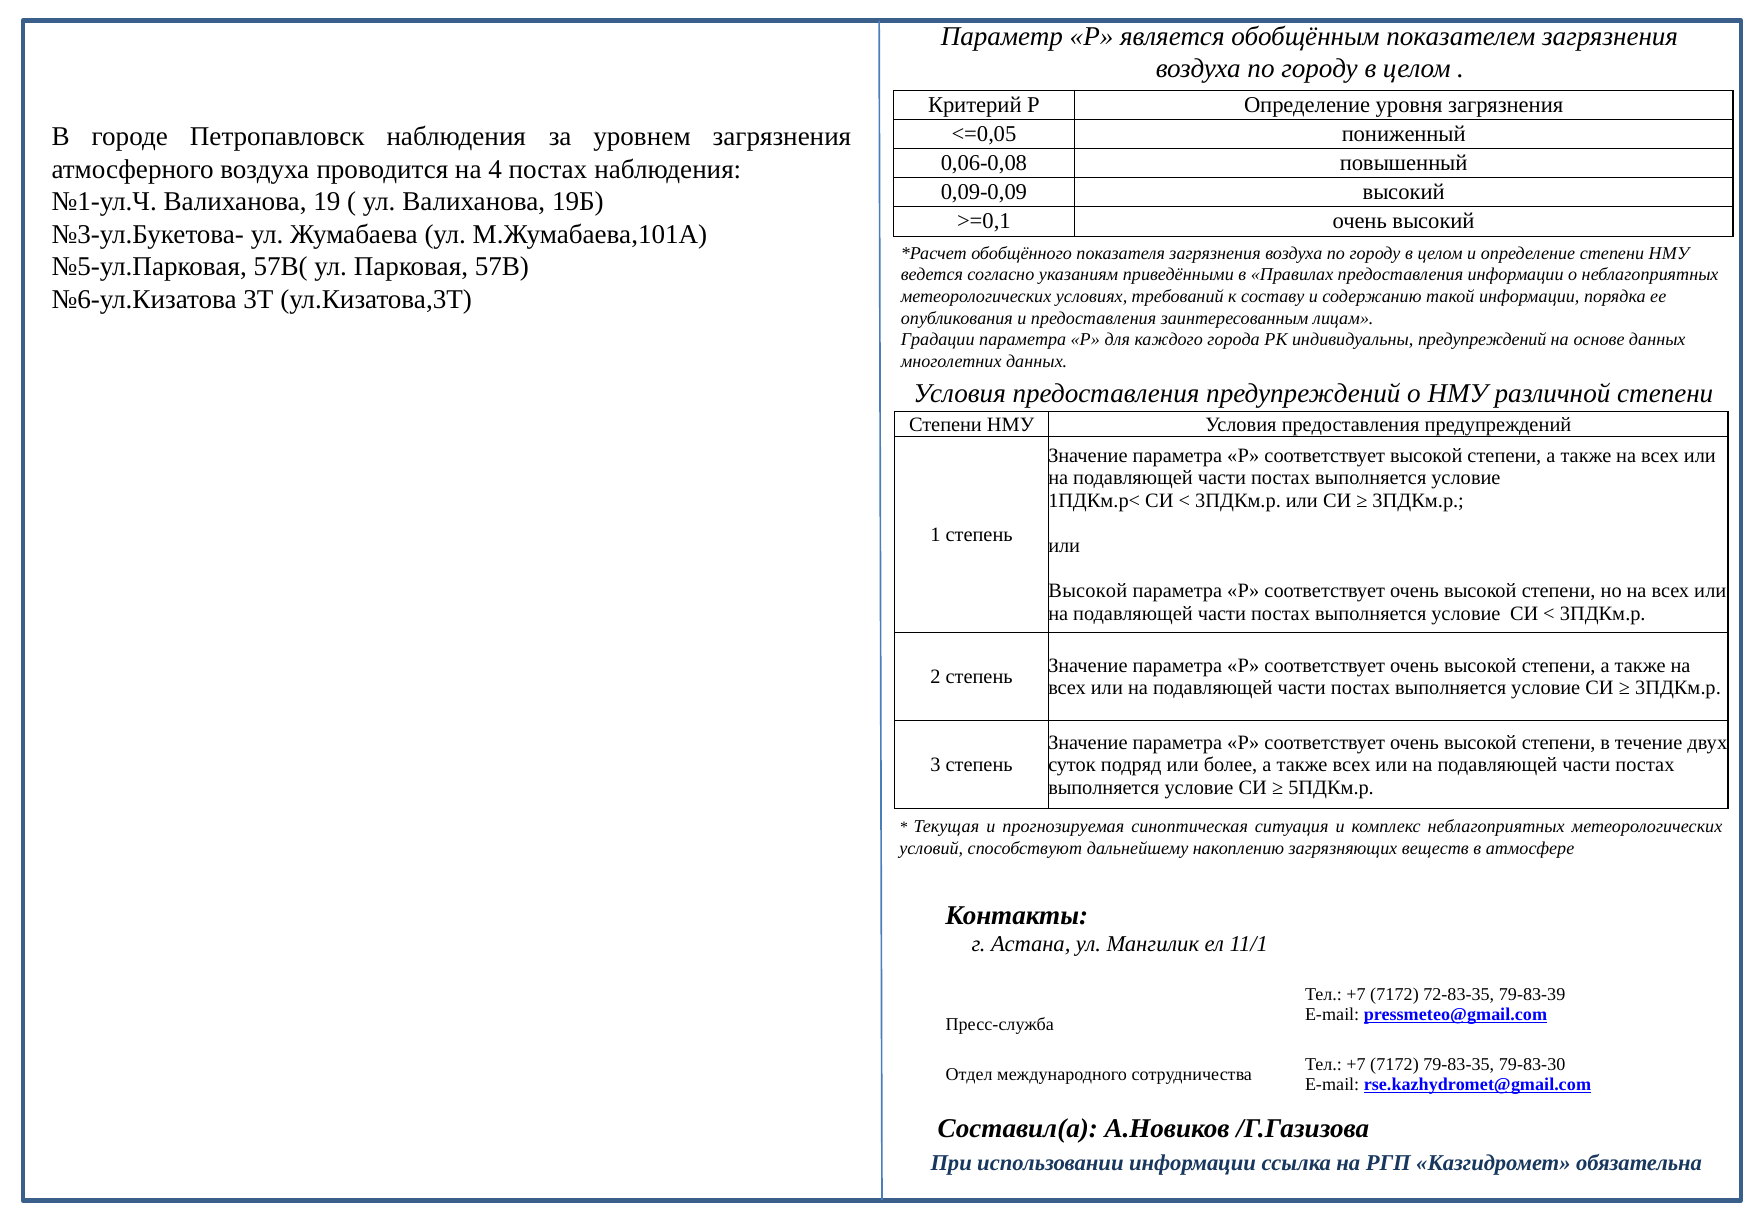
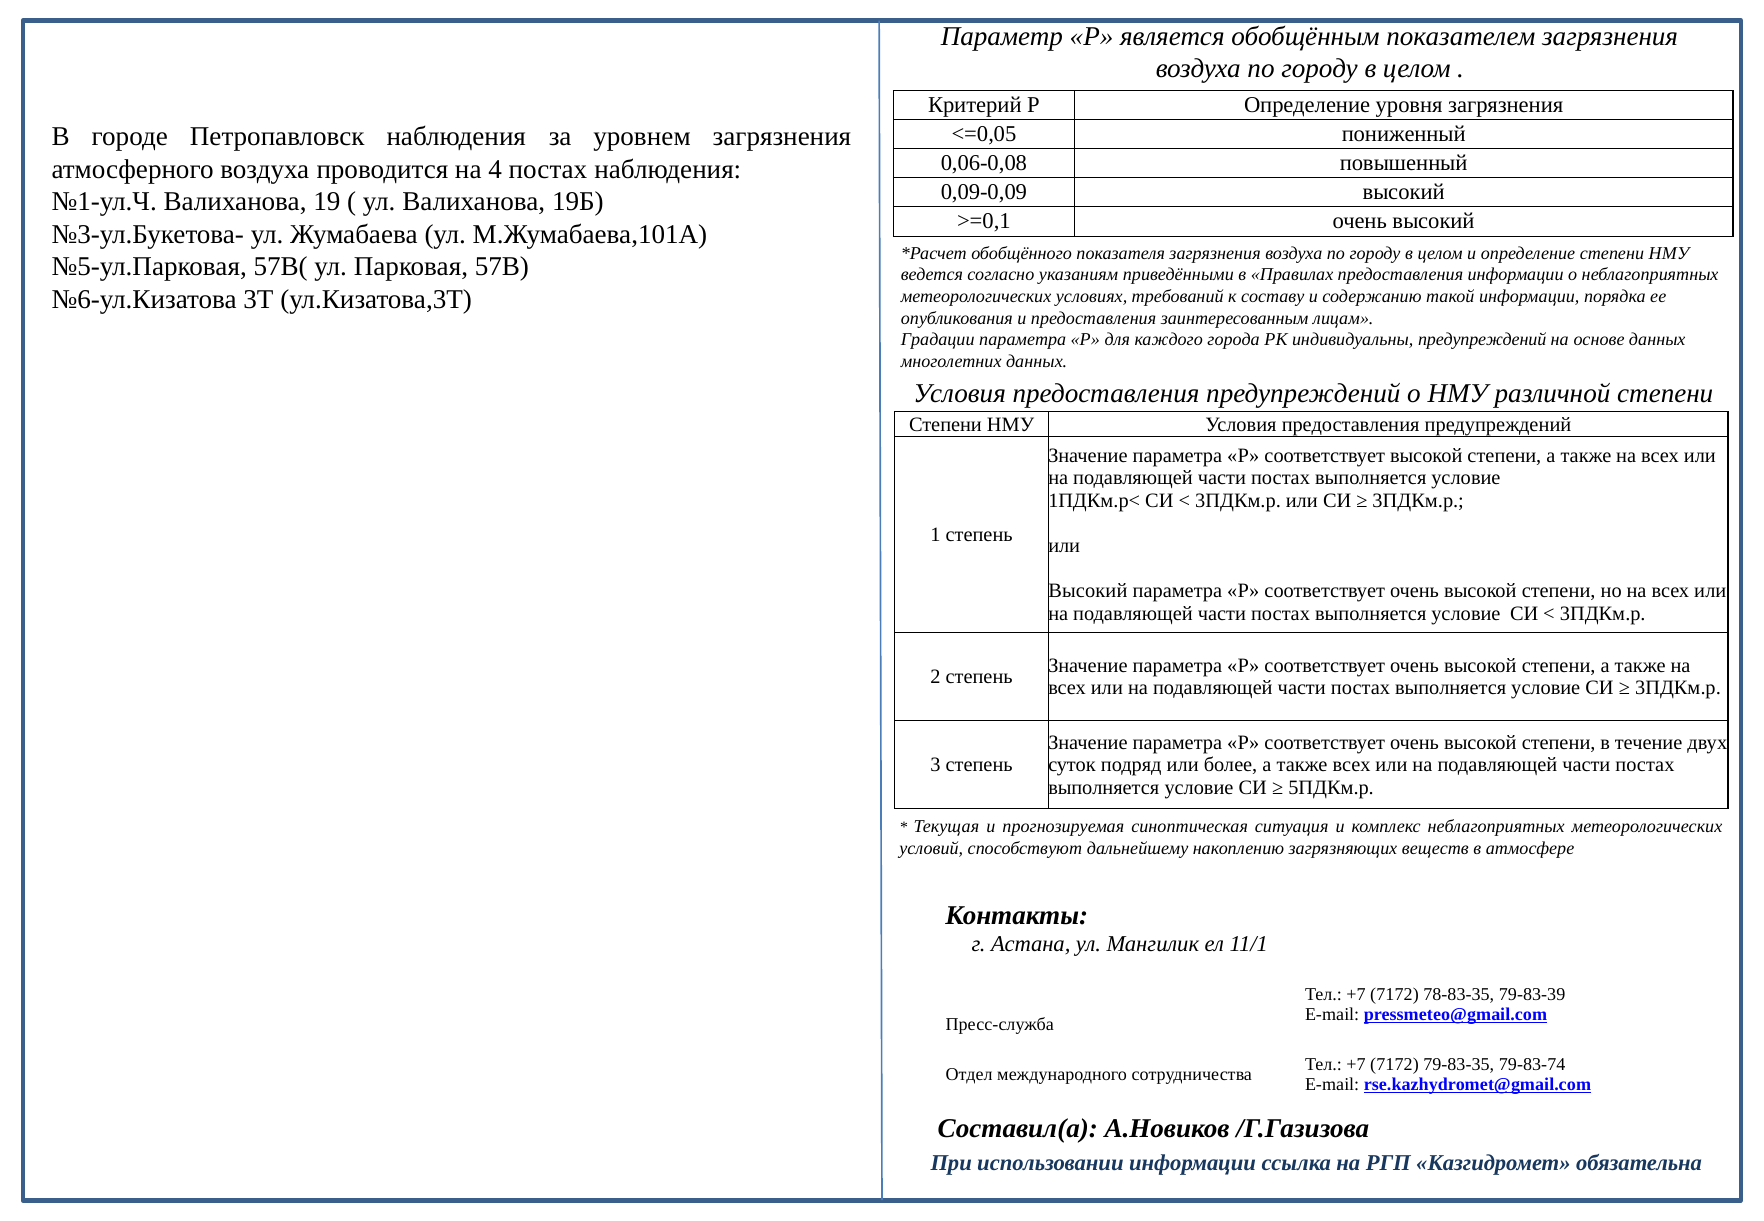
Высокой at (1088, 591): Высокой -> Высокий
72-83-35: 72-83-35 -> 78-83-35
79-83-30: 79-83-30 -> 79-83-74
